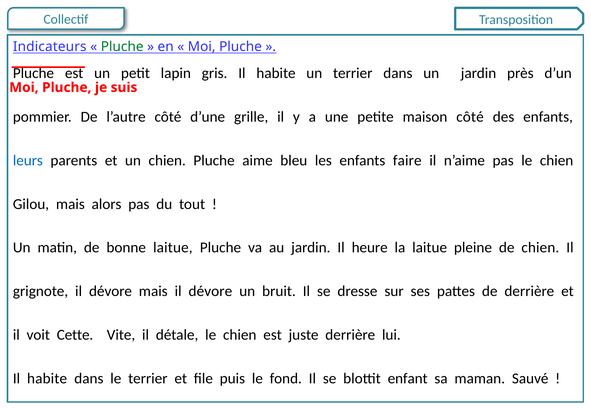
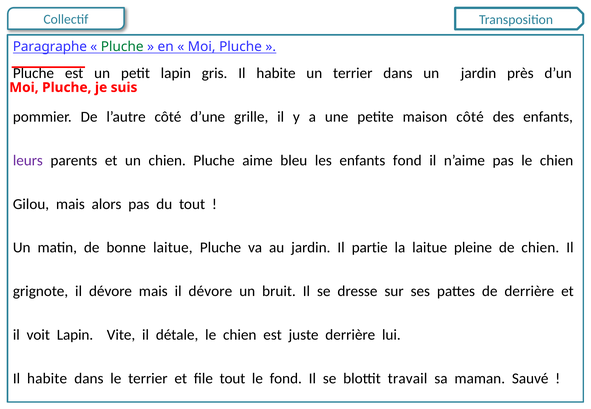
Indicateurs: Indicateurs -> Paragraphe
leurs colour: blue -> purple
enfants faire: faire -> fond
heure: heure -> partie
voit Cette: Cette -> Lapin
file puis: puis -> tout
enfant: enfant -> travail
